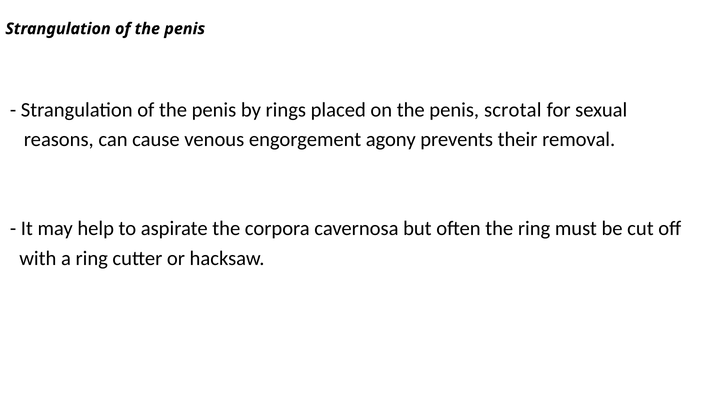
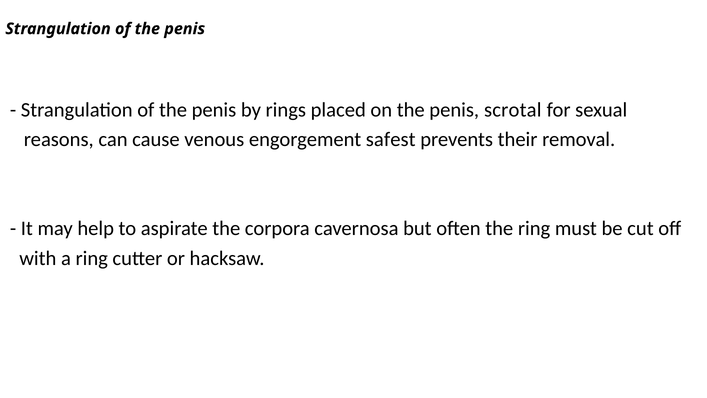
agony: agony -> safest
